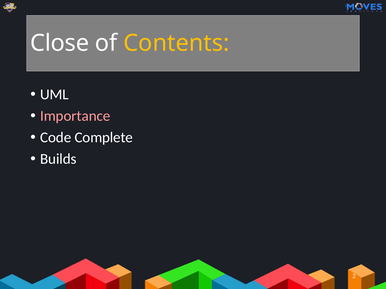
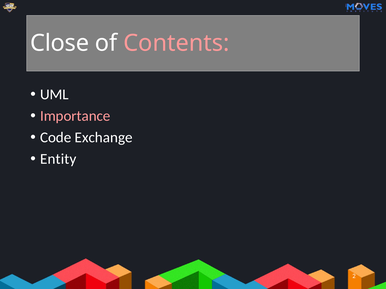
Contents colour: yellow -> pink
Complete: Complete -> Exchange
Builds: Builds -> Entity
